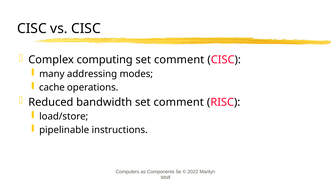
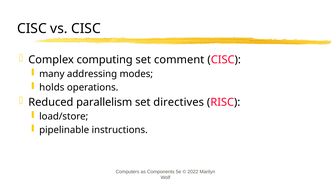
cache: cache -> holds
bandwidth: bandwidth -> parallelism
comment at (179, 102): comment -> directives
